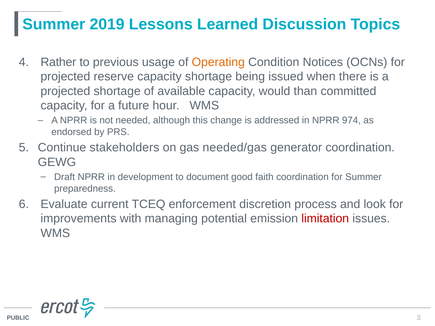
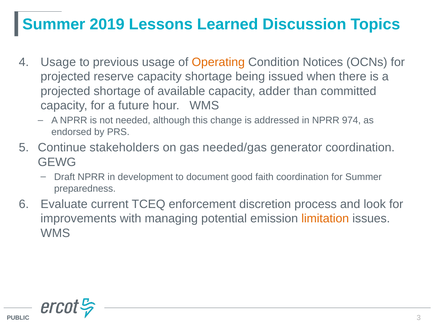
Rather at (58, 62): Rather -> Usage
would: would -> adder
limitation colour: red -> orange
